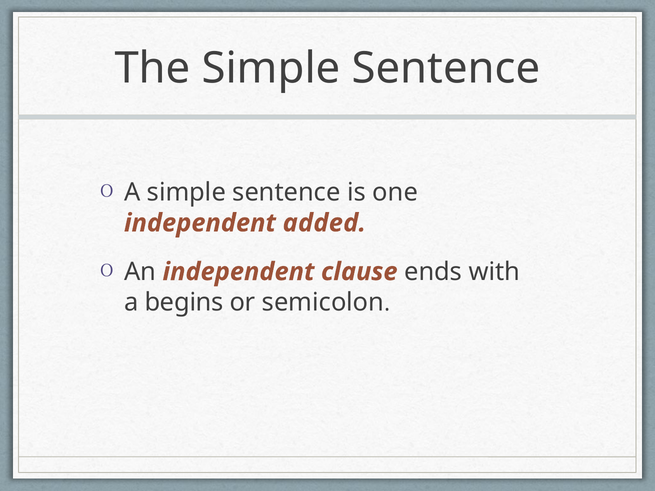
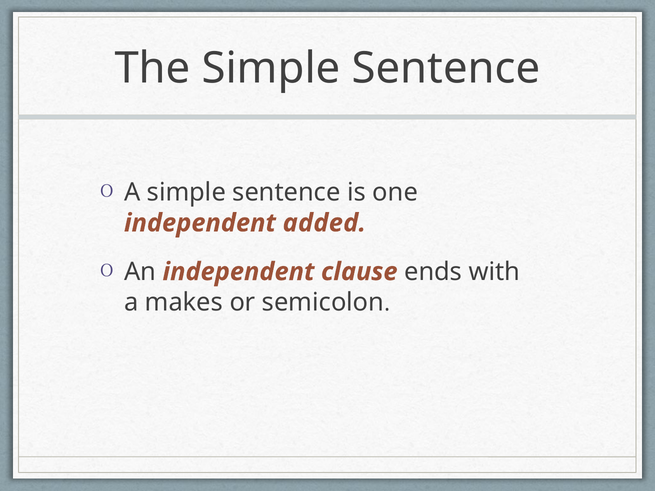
begins: begins -> makes
